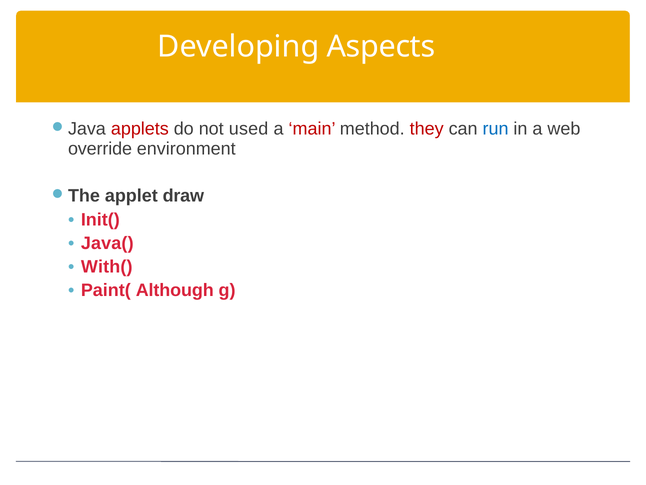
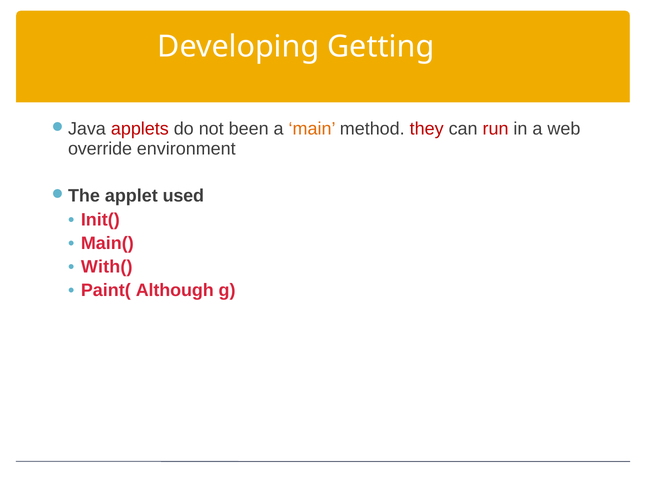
Aspects: Aspects -> Getting
used: used -> been
main colour: red -> orange
run colour: blue -> red
draw: draw -> used
Java(: Java( -> Main(
